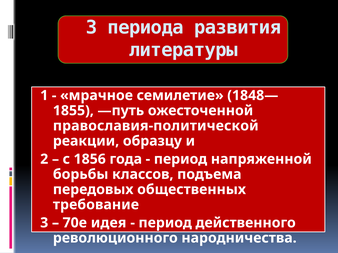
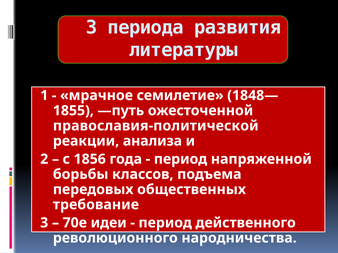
образцу: образцу -> анализа
идея: идея -> идеи
